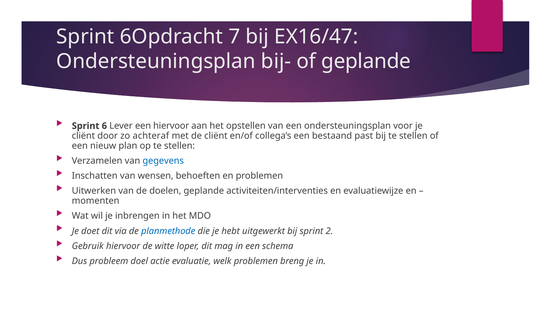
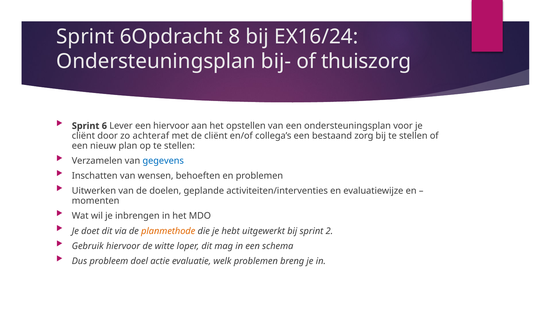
7: 7 -> 8
EX16/47: EX16/47 -> EX16/24
of geplande: geplande -> thuiszorg
past: past -> zorg
planmethode colour: blue -> orange
